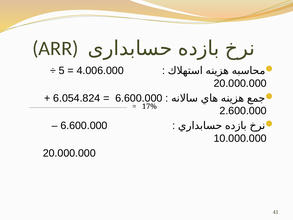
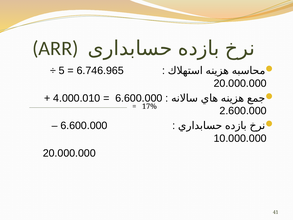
4.006.000: 4.006.000 -> 6.746.965
6.054.824: 6.054.824 -> 4.000.010
